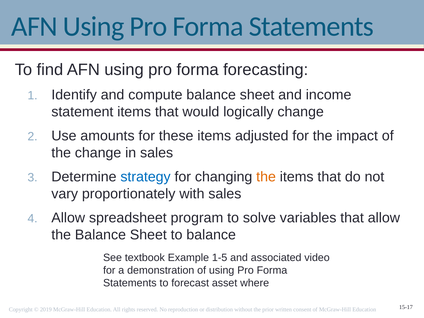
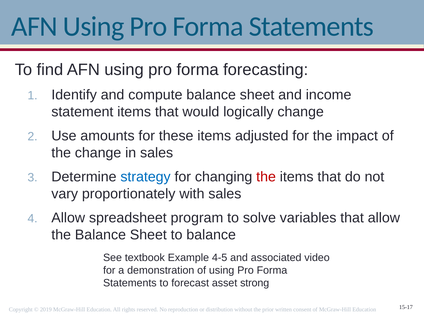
the at (266, 177) colour: orange -> red
1-5: 1-5 -> 4-5
where: where -> strong
